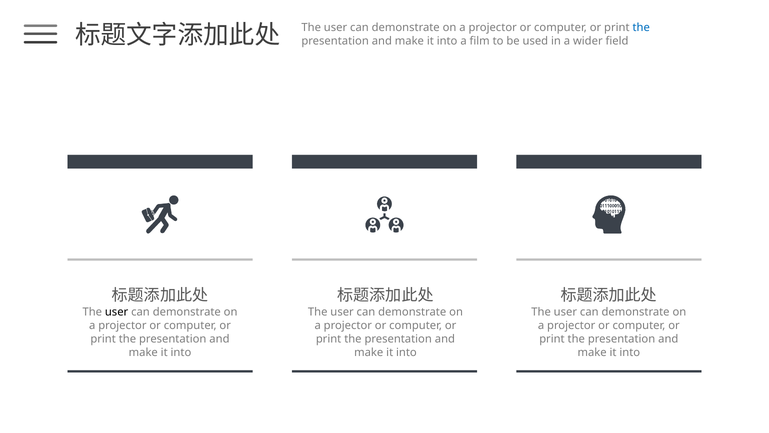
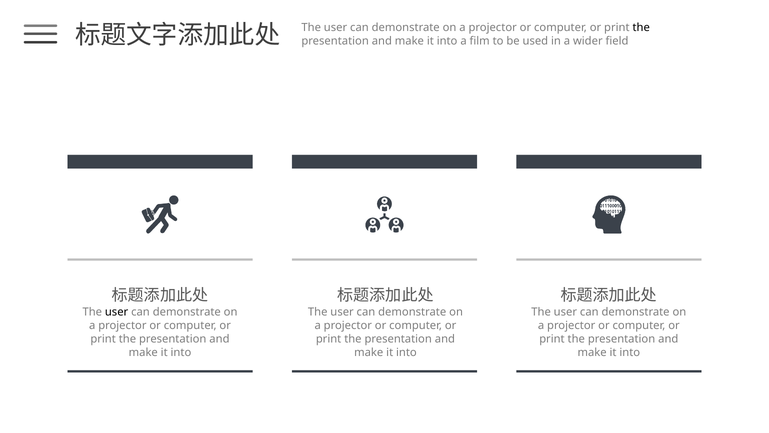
the at (641, 28) colour: blue -> black
